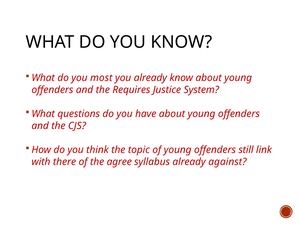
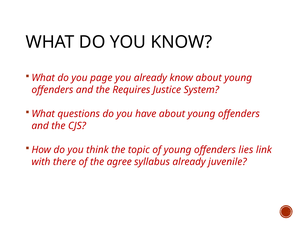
most: most -> page
still: still -> lies
against: against -> juvenile
